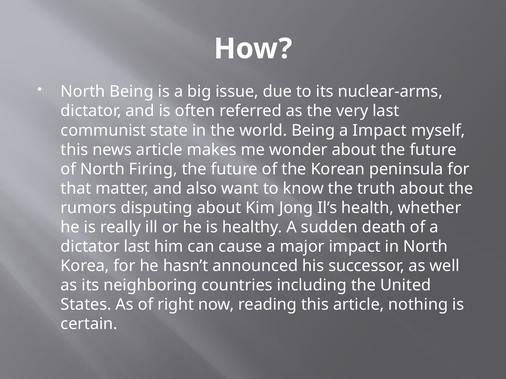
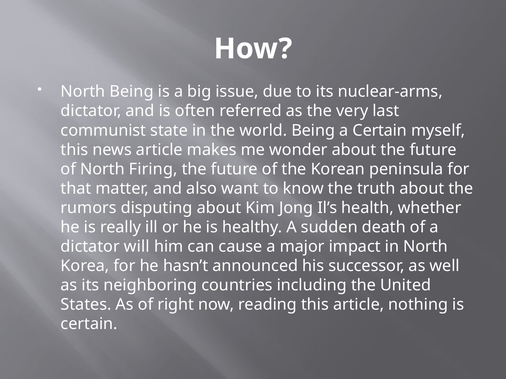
a Impact: Impact -> Certain
dictator last: last -> will
